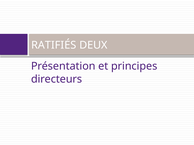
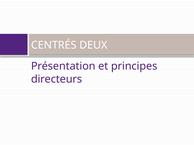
RATIFIÉS: RATIFIÉS -> CENTRÉS
